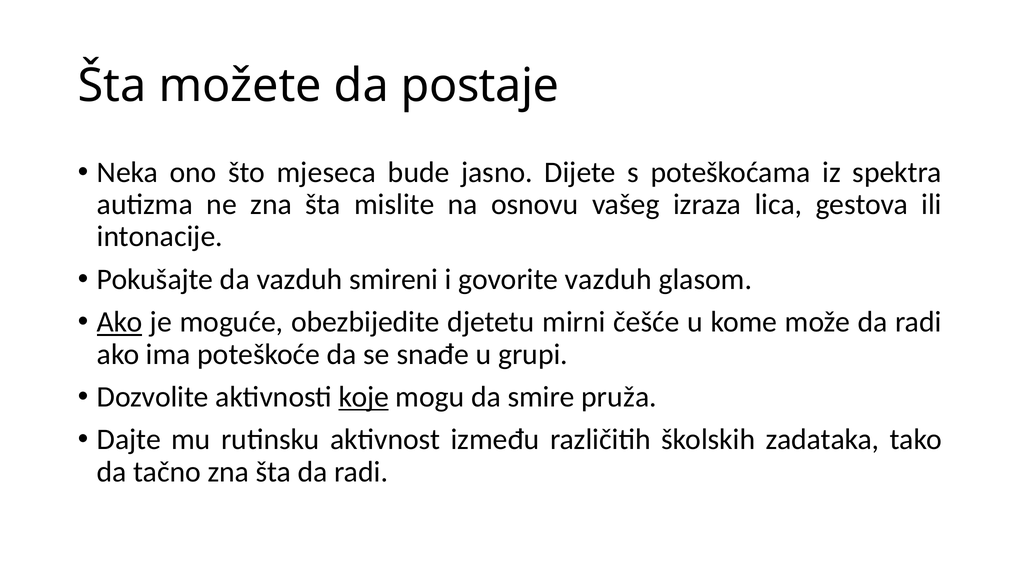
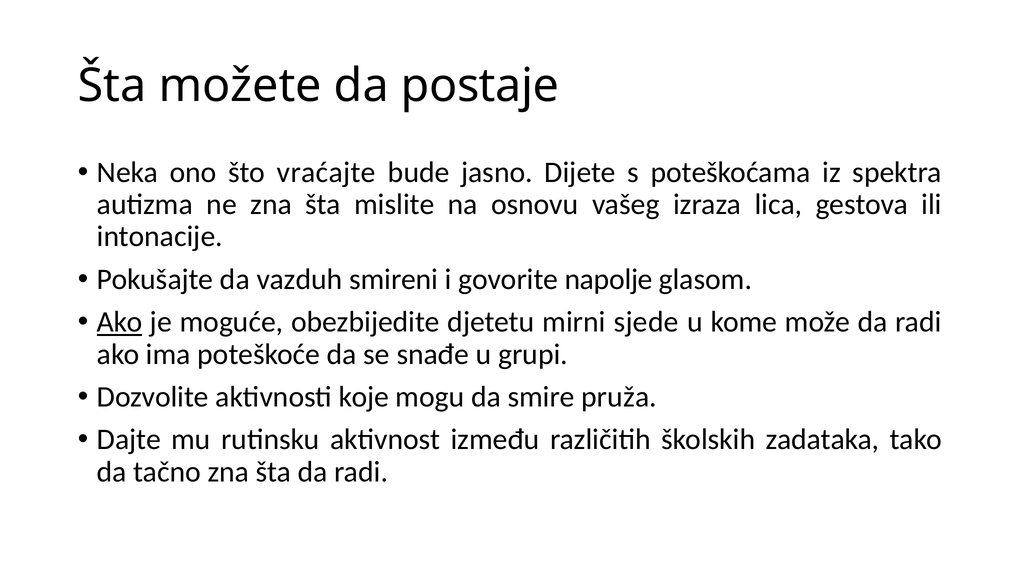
mjeseca: mjeseca -> vraćajte
govorite vazduh: vazduh -> napolje
češće: češće -> sjede
koje underline: present -> none
